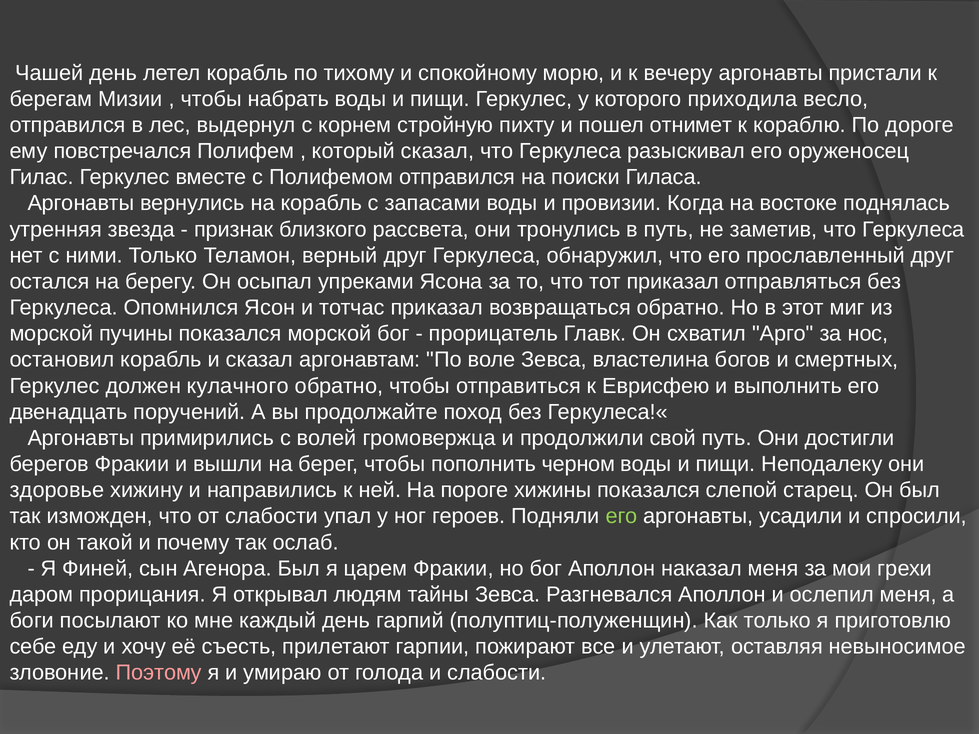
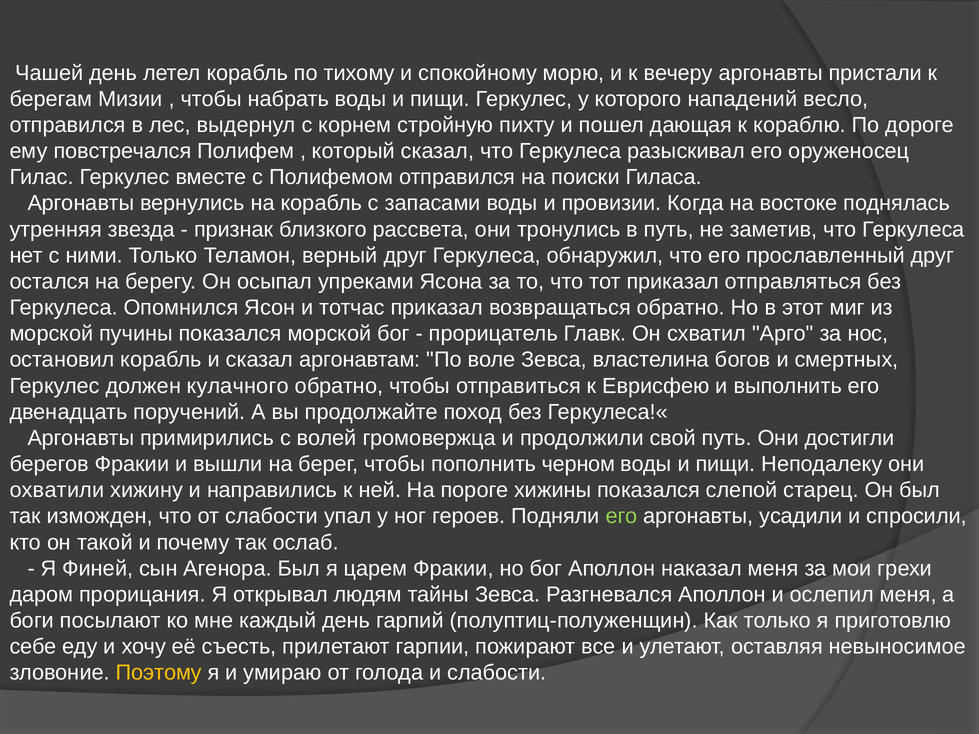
приходила: приходила -> нападений
отнимет: отнимет -> дающая
здоровье: здоровье -> охватили
Поэтому colour: pink -> yellow
